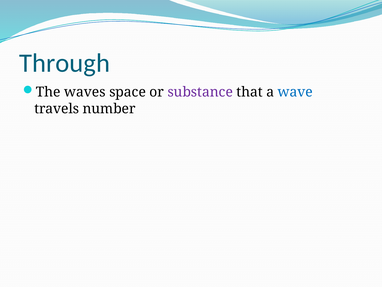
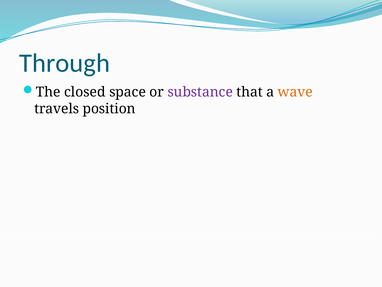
waves: waves -> closed
wave colour: blue -> orange
number: number -> position
